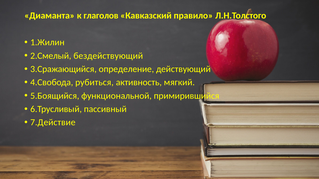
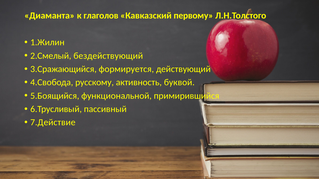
правило: правило -> первому
определение: определение -> формируется
рубиться: рубиться -> русскому
мягкий: мягкий -> буквой
